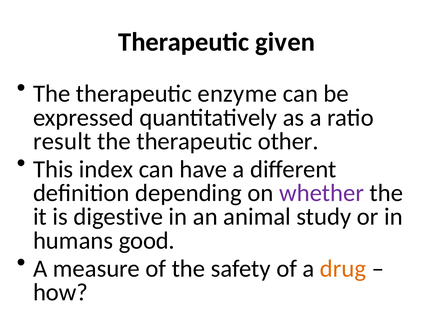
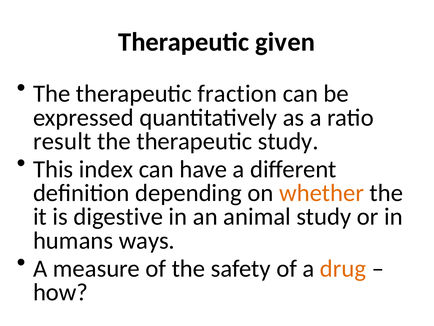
enzyme: enzyme -> fraction
therapeutic other: other -> study
whether colour: purple -> orange
good: good -> ways
